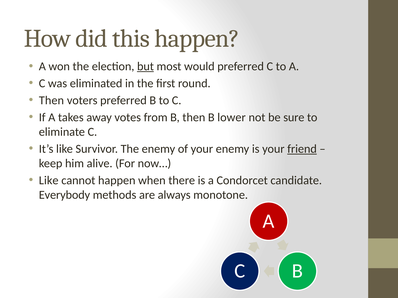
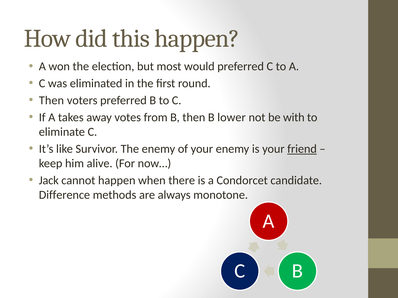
but underline: present -> none
sure: sure -> with
Like at (49, 181): Like -> Jack
Everybody: Everybody -> Difference
